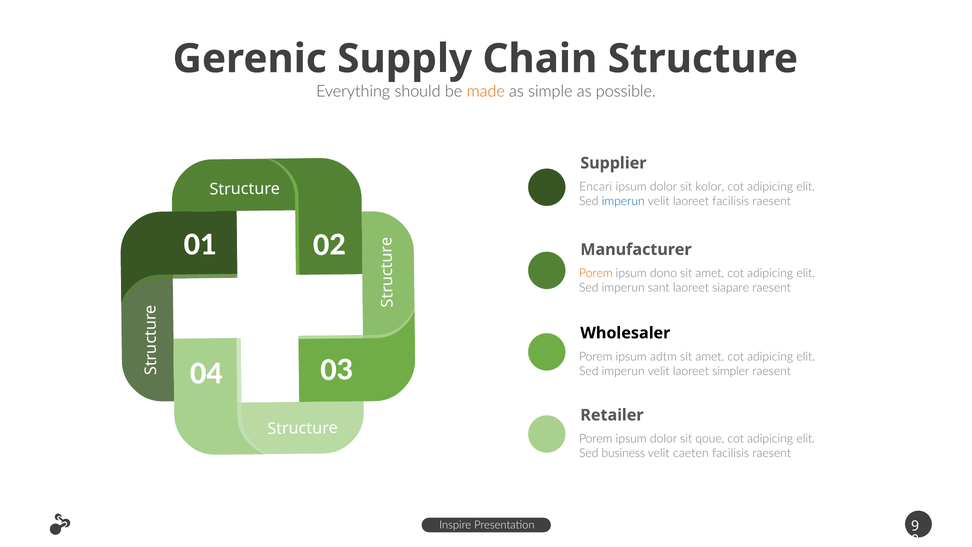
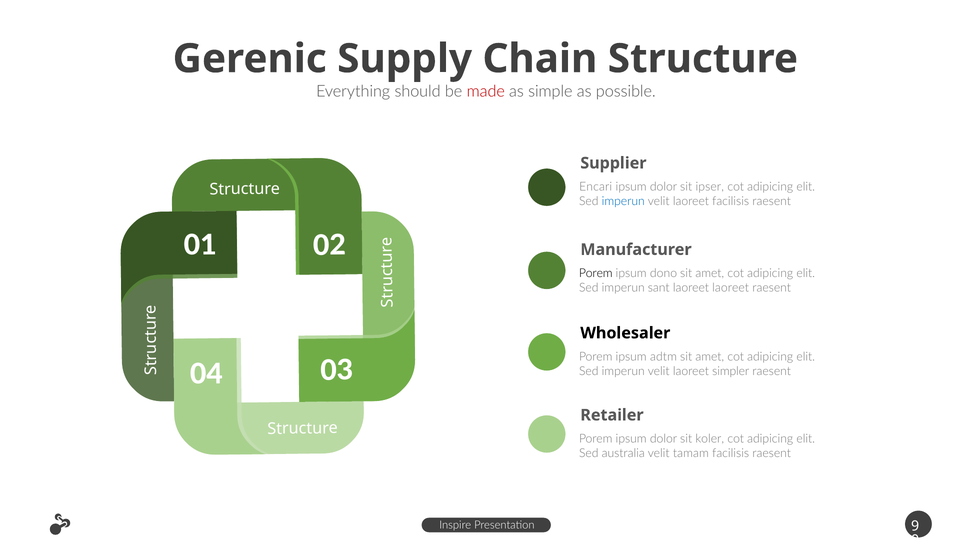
made colour: orange -> red
kolor: kolor -> ipser
Porem at (596, 273) colour: orange -> black
laoreet siapare: siapare -> laoreet
qoue: qoue -> koler
business: business -> australia
caeten: caeten -> tamam
